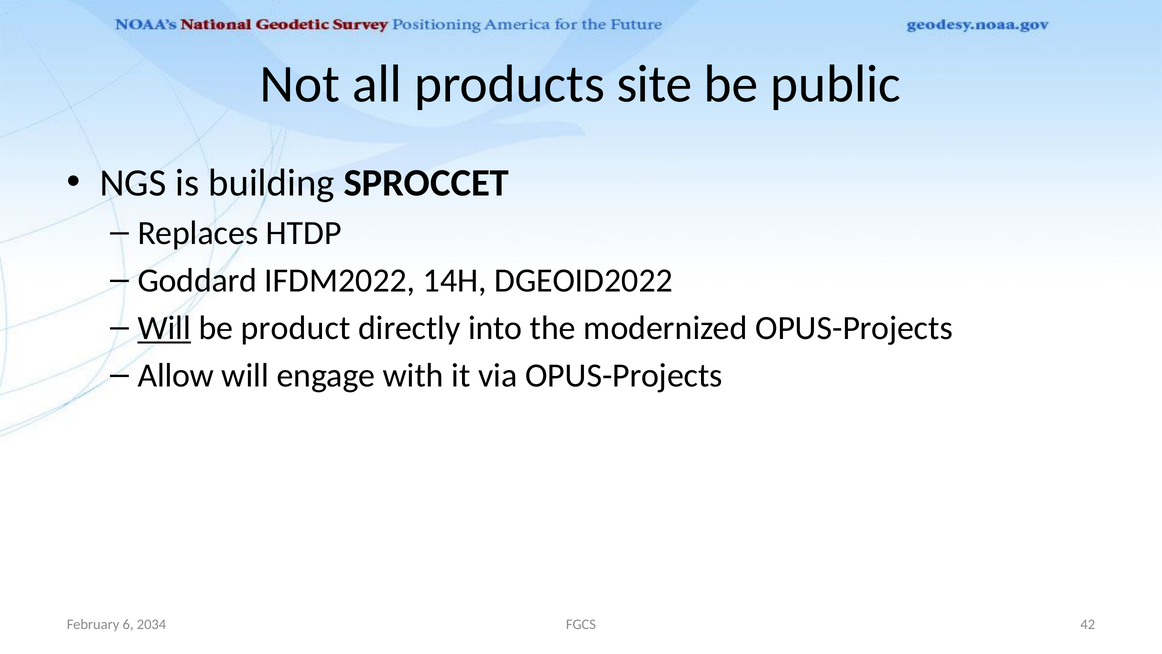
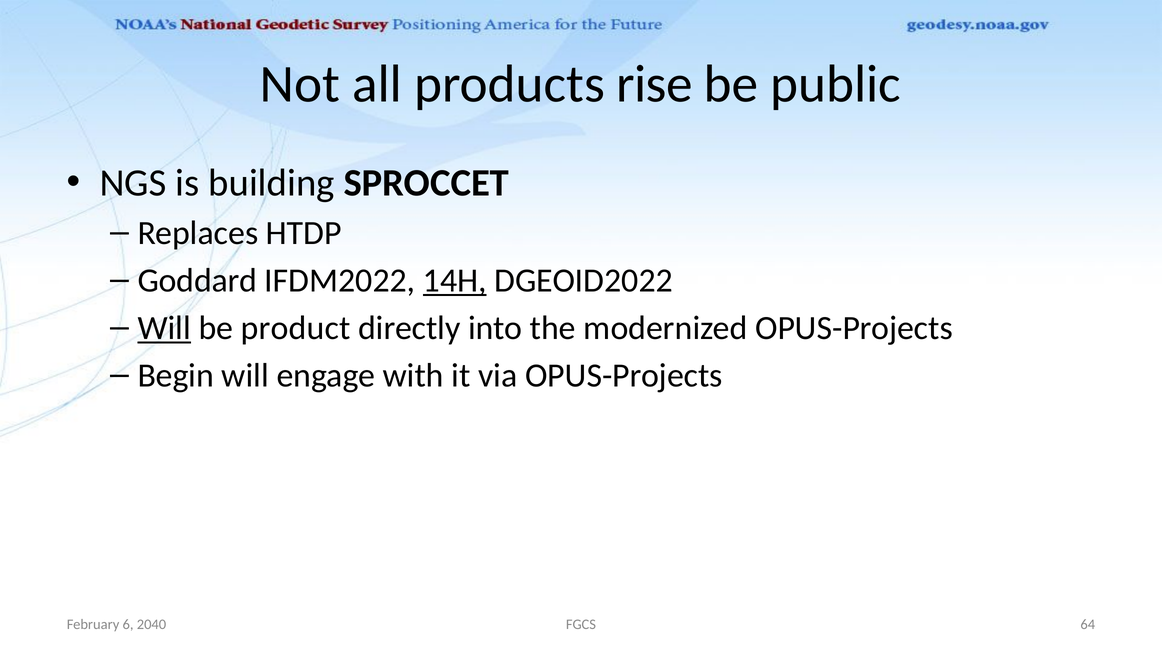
site: site -> rise
14H underline: none -> present
Allow: Allow -> Begin
2034: 2034 -> 2040
42: 42 -> 64
